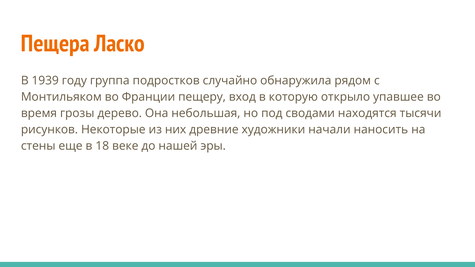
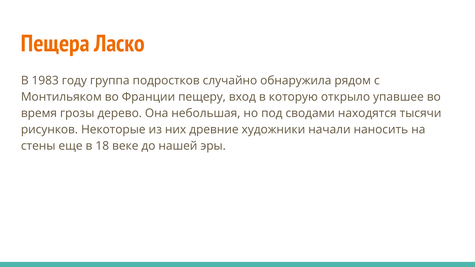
1939: 1939 -> 1983
